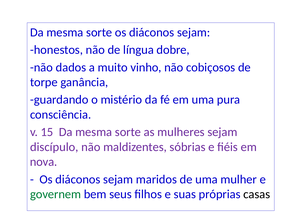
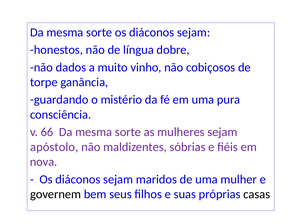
15: 15 -> 66
discípulo: discípulo -> apóstolo
governem colour: green -> black
